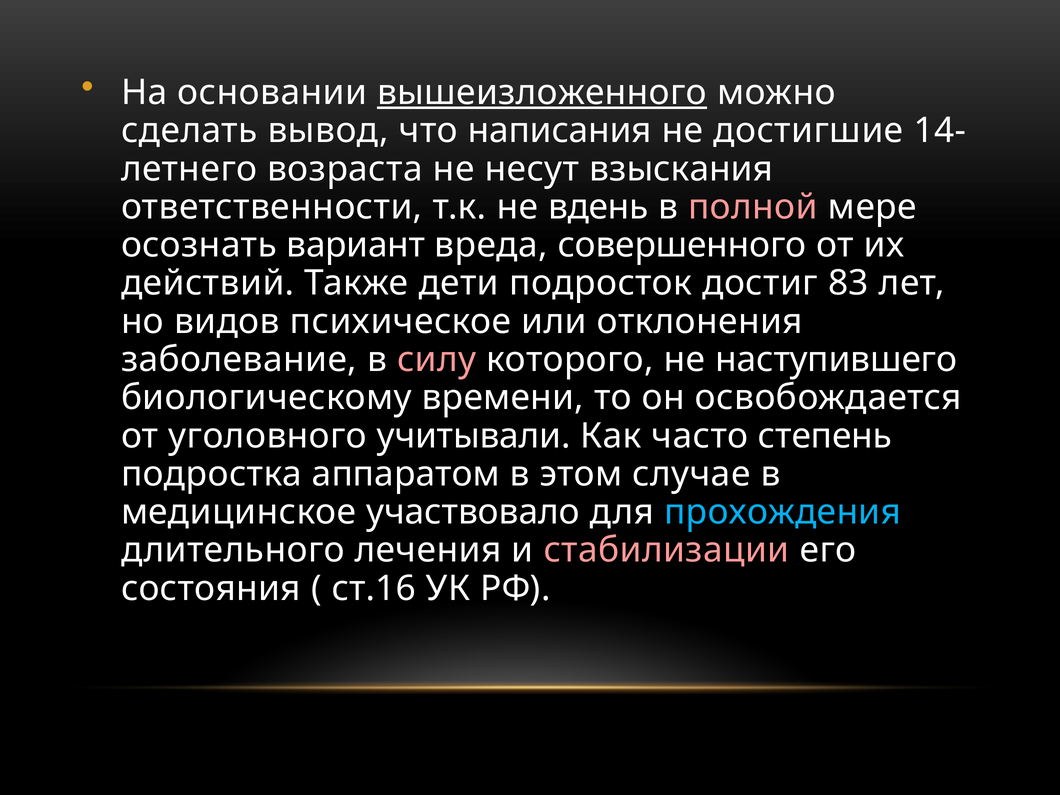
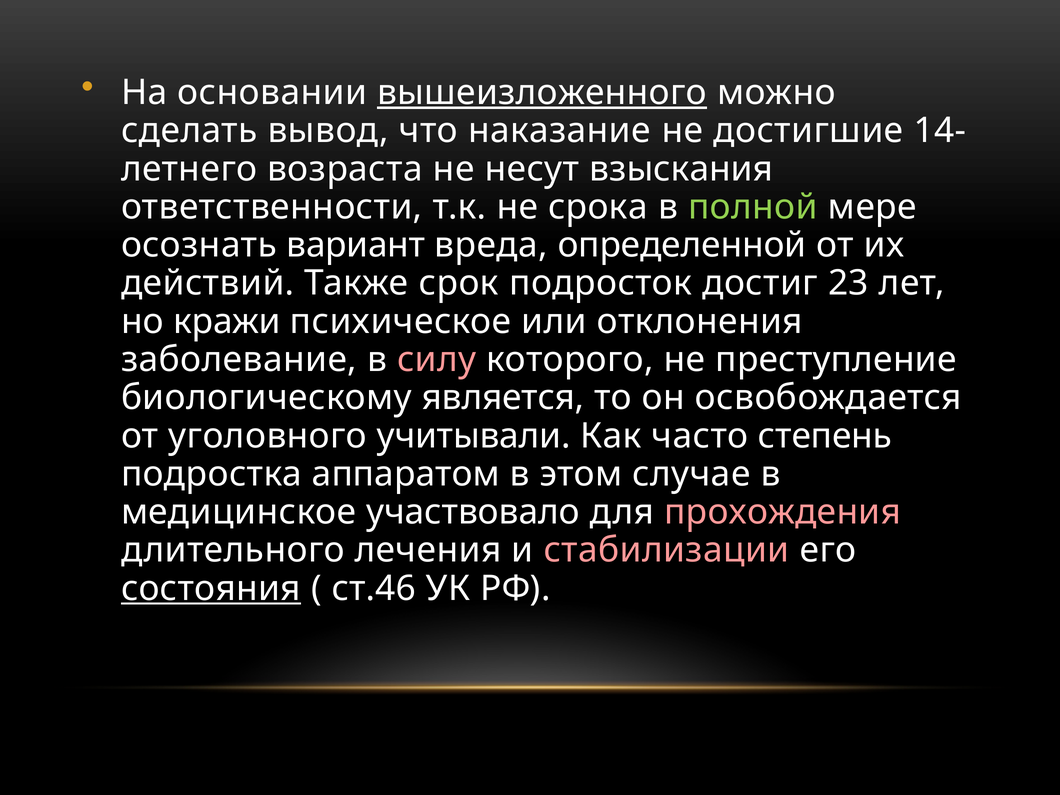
написания: написания -> наказание
вдень: вдень -> срока
полной colour: pink -> light green
совершенного: совершенного -> определенной
дети: дети -> срок
83: 83 -> 23
видов: видов -> кражи
наступившего: наступившего -> преступление
времени: времени -> является
прохождения colour: light blue -> pink
состояния underline: none -> present
ст.16: ст.16 -> ст.46
